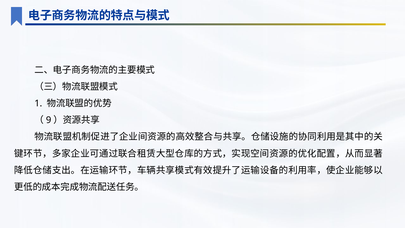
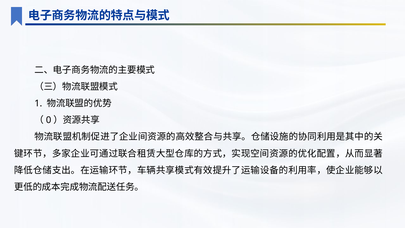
9: 9 -> 0
